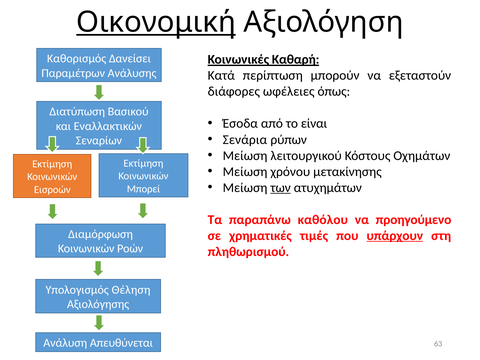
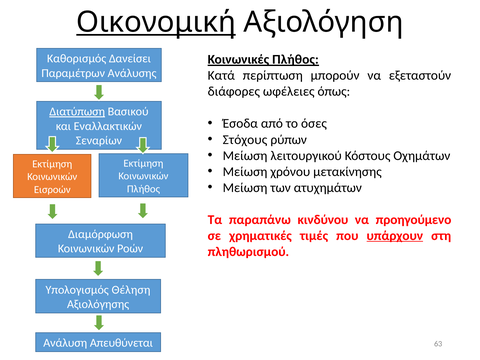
Κοινωνικές Καθαρή: Καθαρή -> Πλήθος
Διατύπωση underline: none -> present
είναι: είναι -> όσες
Σενάρια: Σενάρια -> Στόχους
των underline: present -> none
Μπορεί at (144, 189): Μπορεί -> Πλήθος
καθόλου: καθόλου -> κινδύνου
